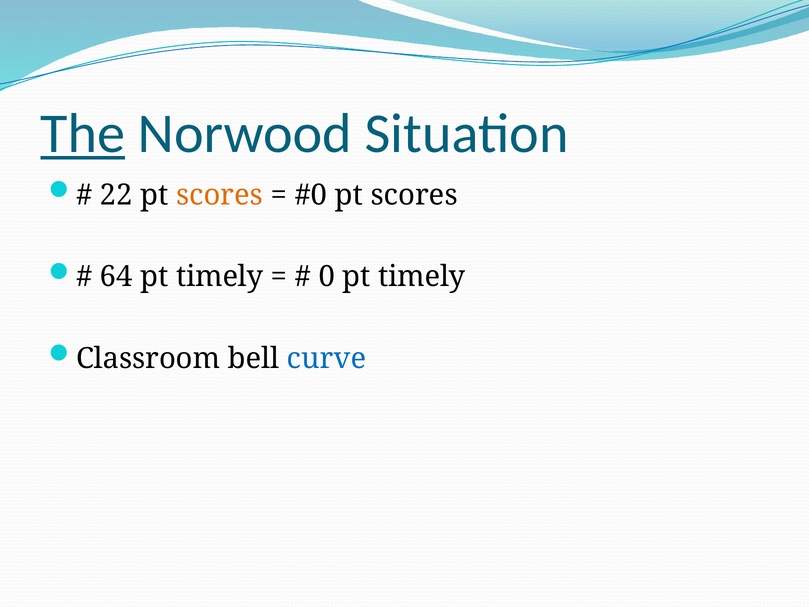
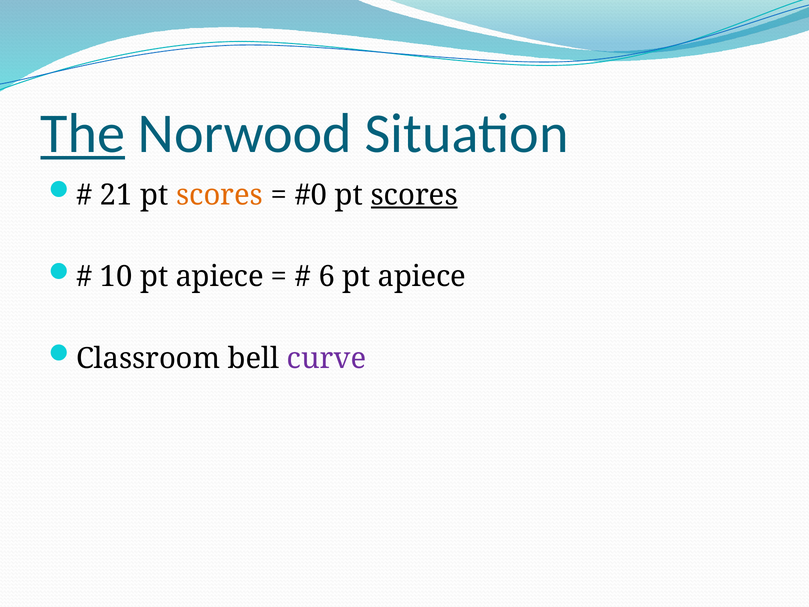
22: 22 -> 21
scores at (414, 195) underline: none -> present
64: 64 -> 10
timely at (220, 277): timely -> apiece
0: 0 -> 6
timely at (422, 277): timely -> apiece
curve colour: blue -> purple
